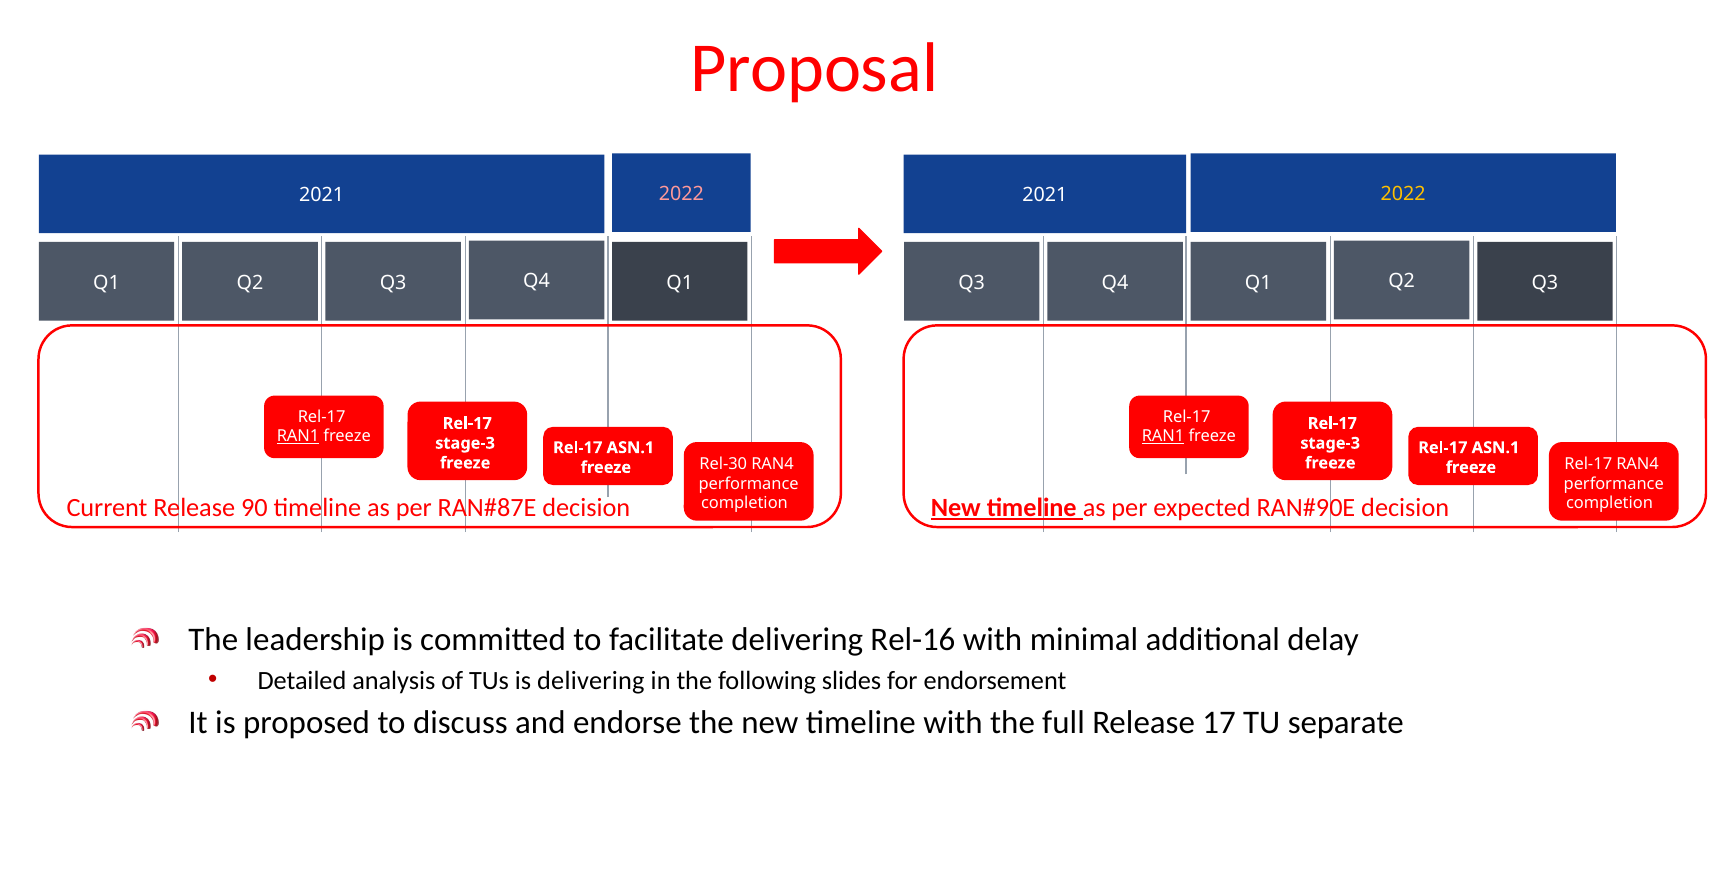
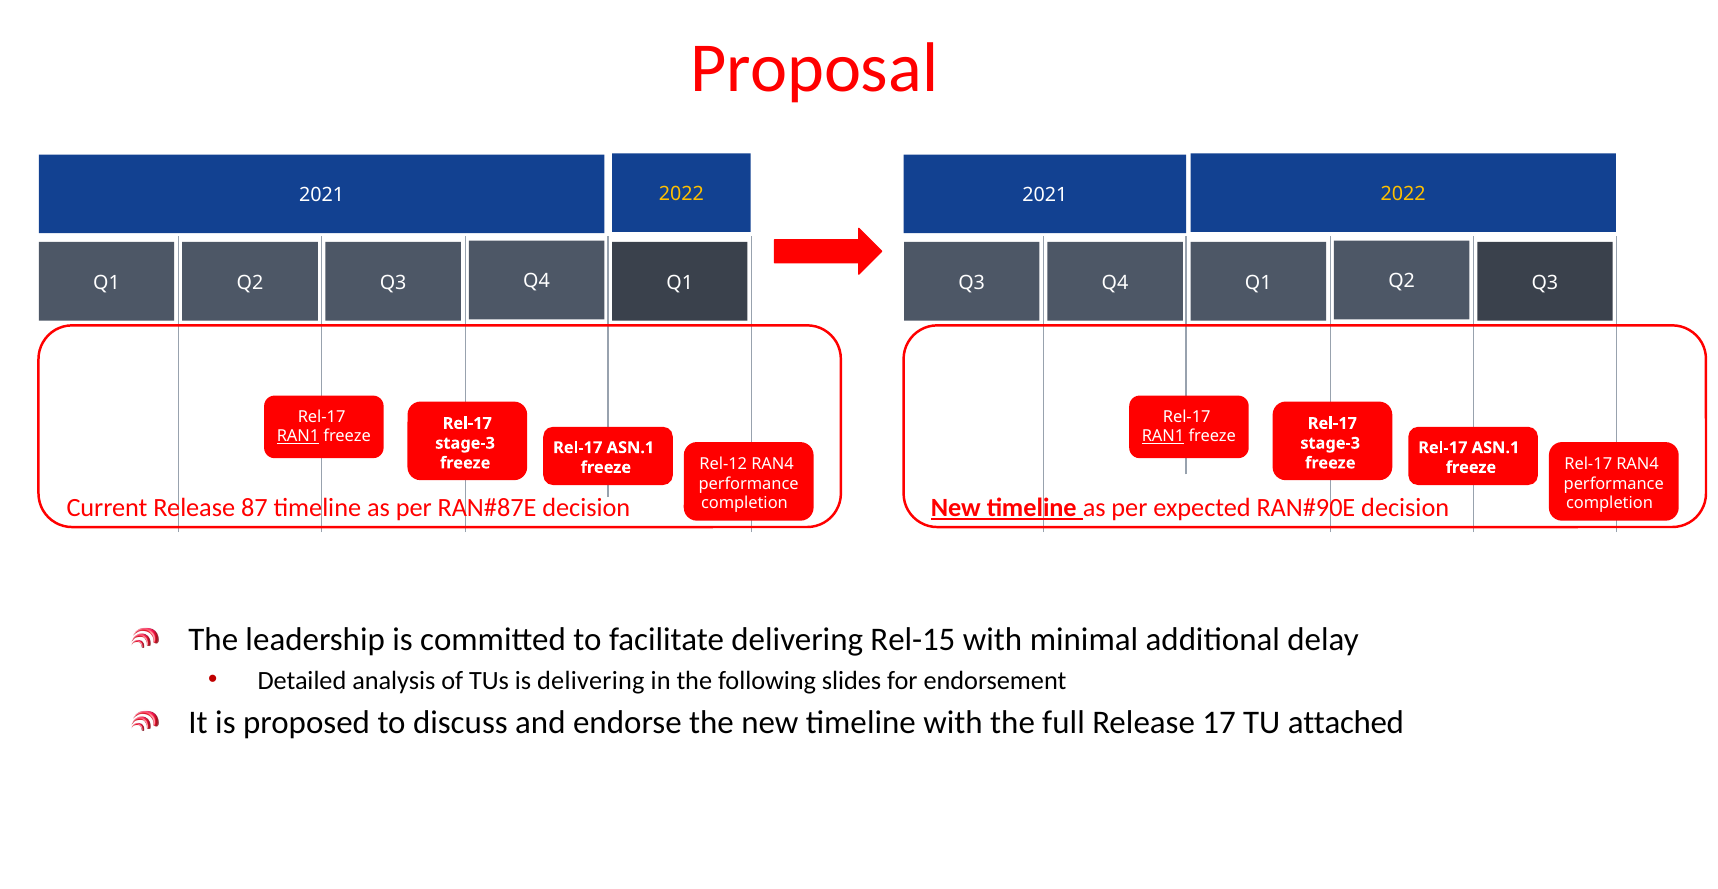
2022 at (681, 194) colour: pink -> yellow
Rel-30: Rel-30 -> Rel-12
90: 90 -> 87
Rel-16: Rel-16 -> Rel-15
separate: separate -> attached
